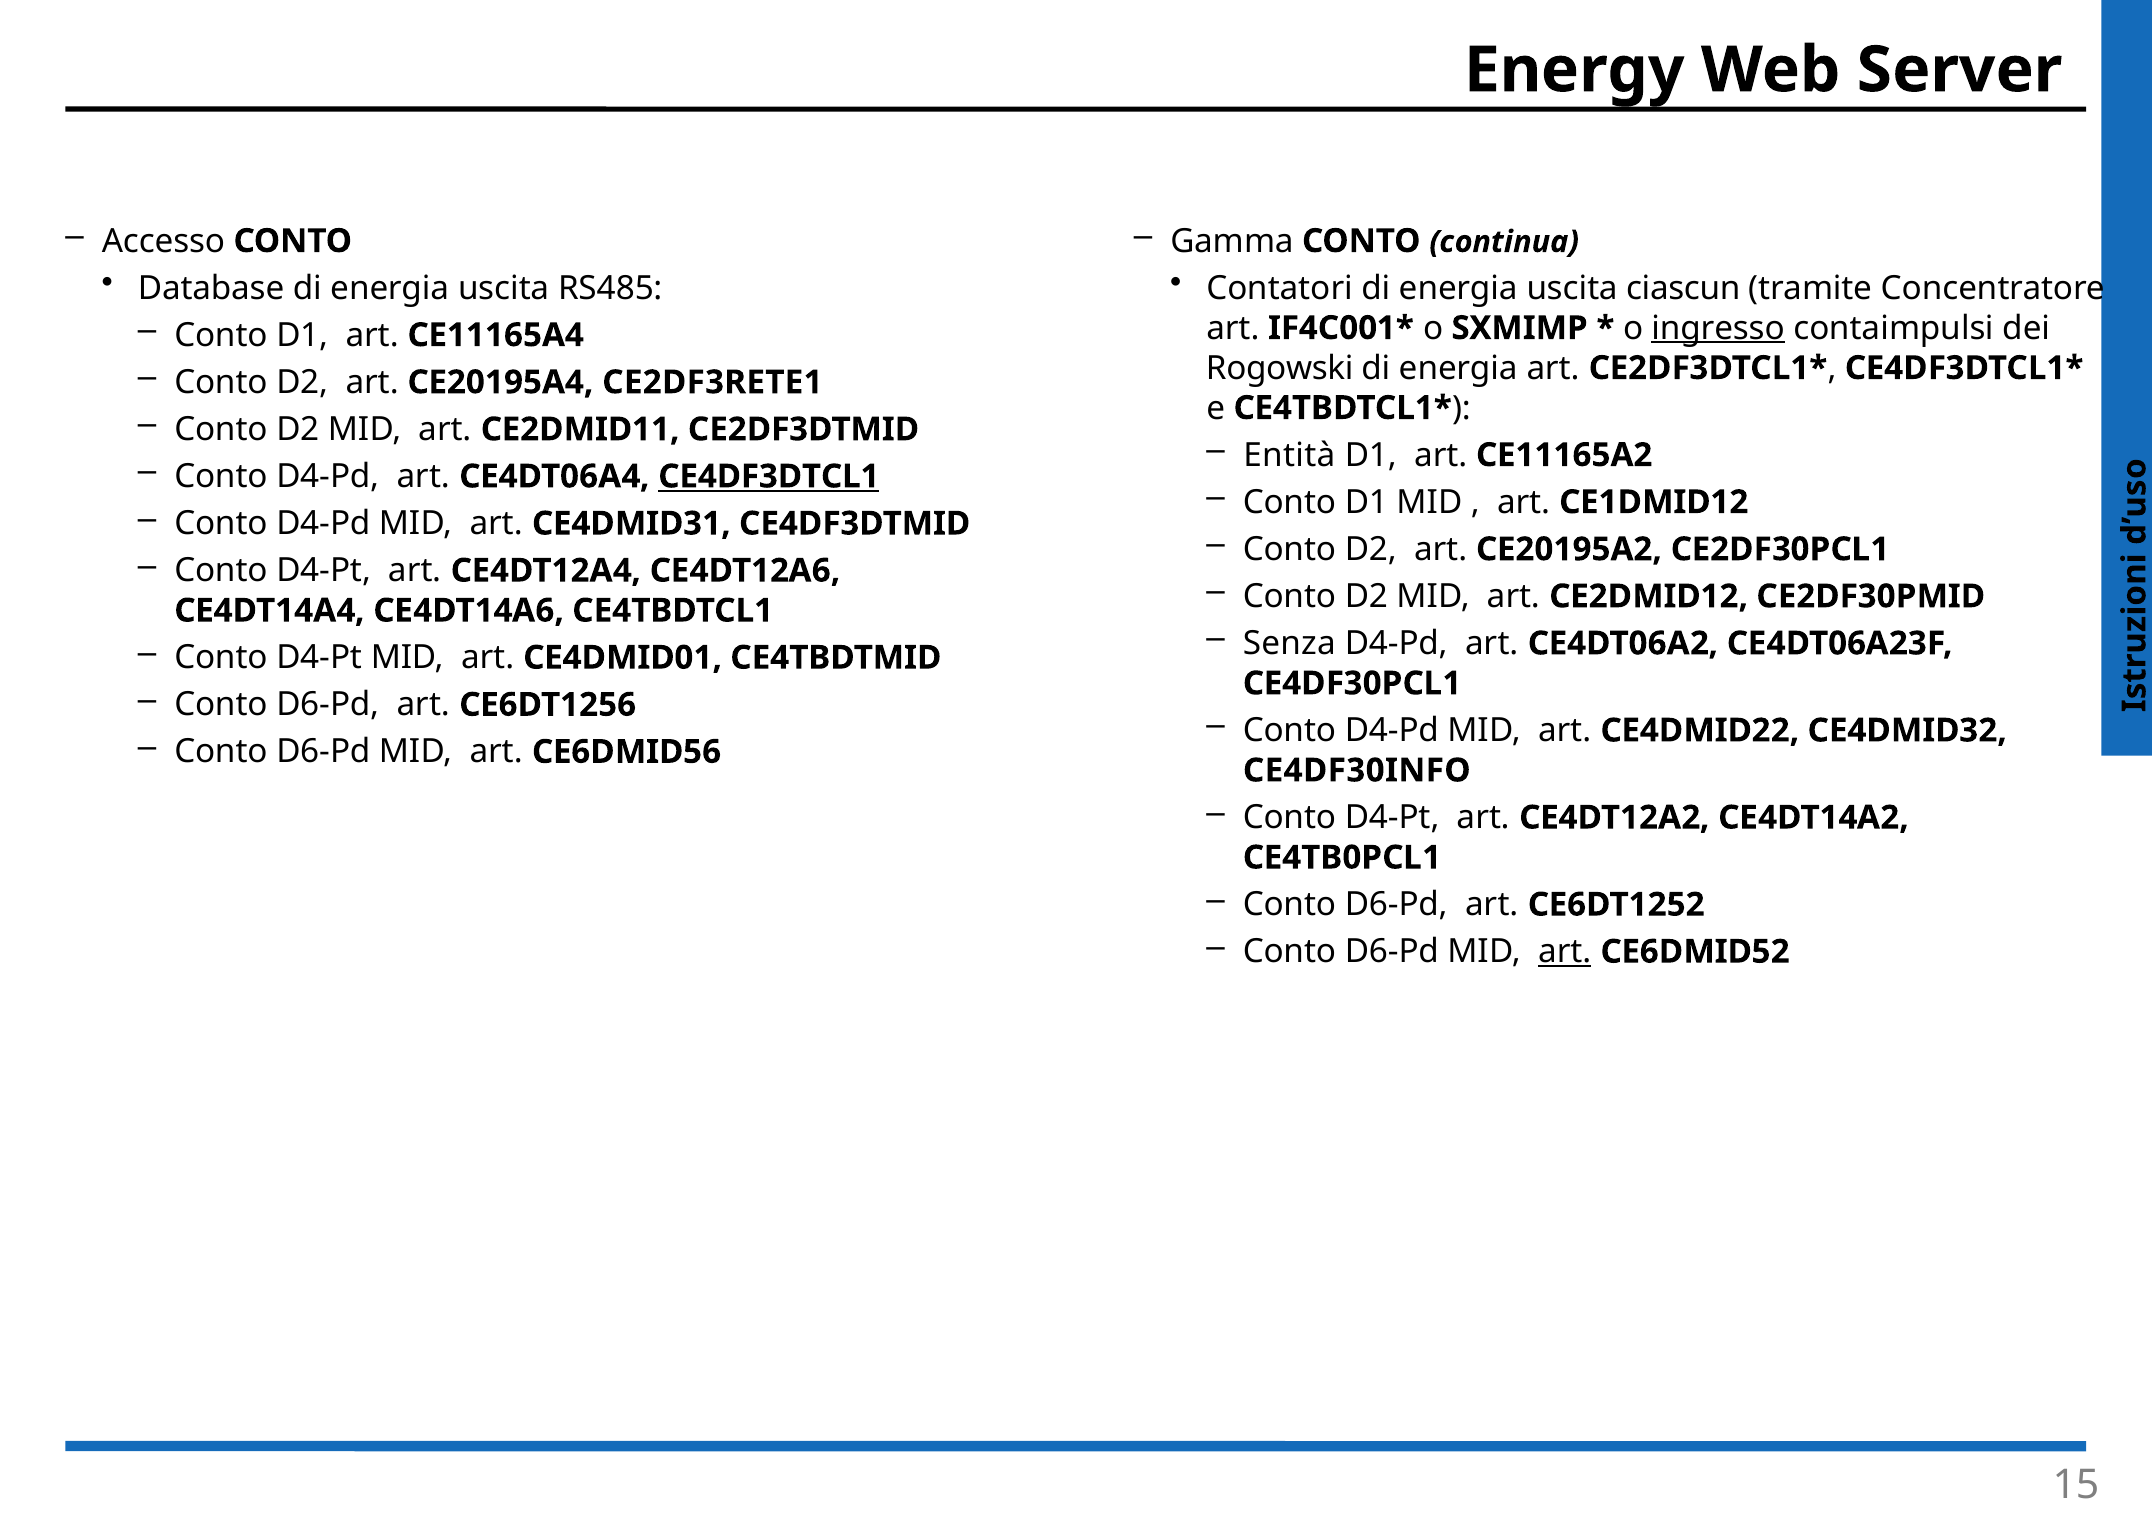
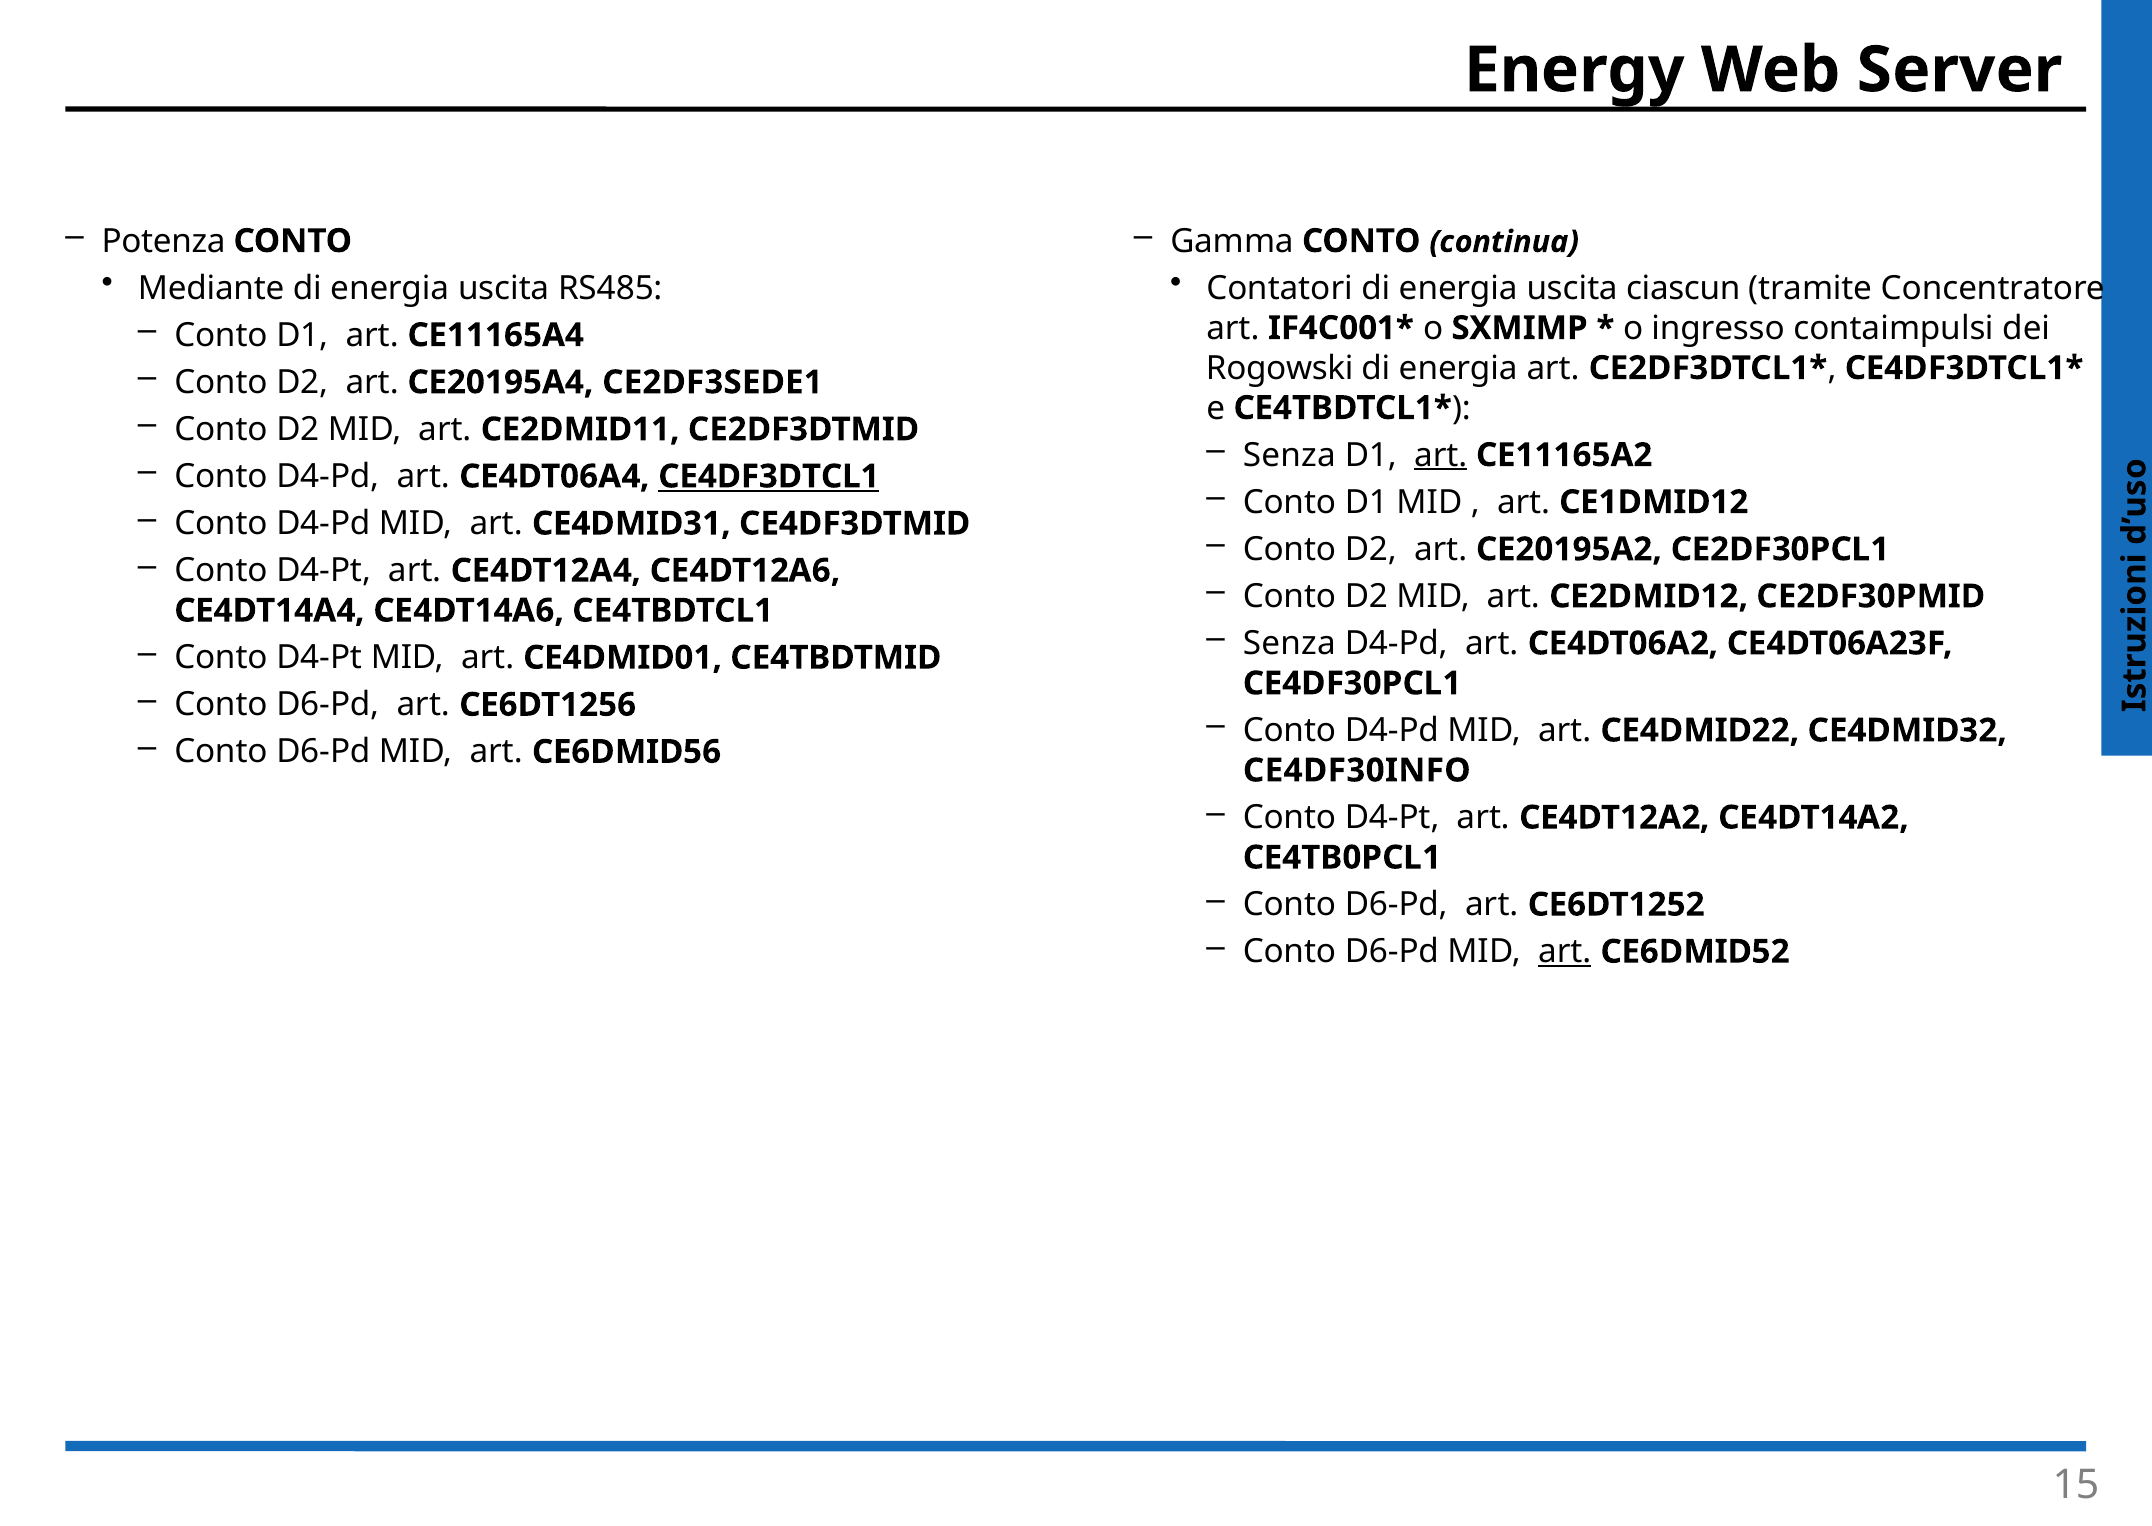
Accesso: Accesso -> Potenza
Database: Database -> Mediante
ingresso underline: present -> none
CE2DF3RETE1: CE2DF3RETE1 -> CE2DF3SEDE1
Entità at (1289, 455): Entità -> Senza
art at (1441, 455) underline: none -> present
